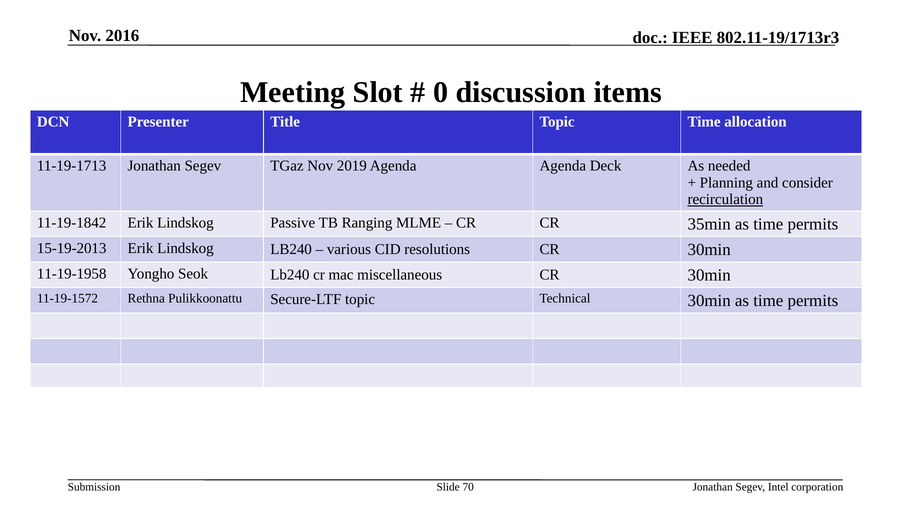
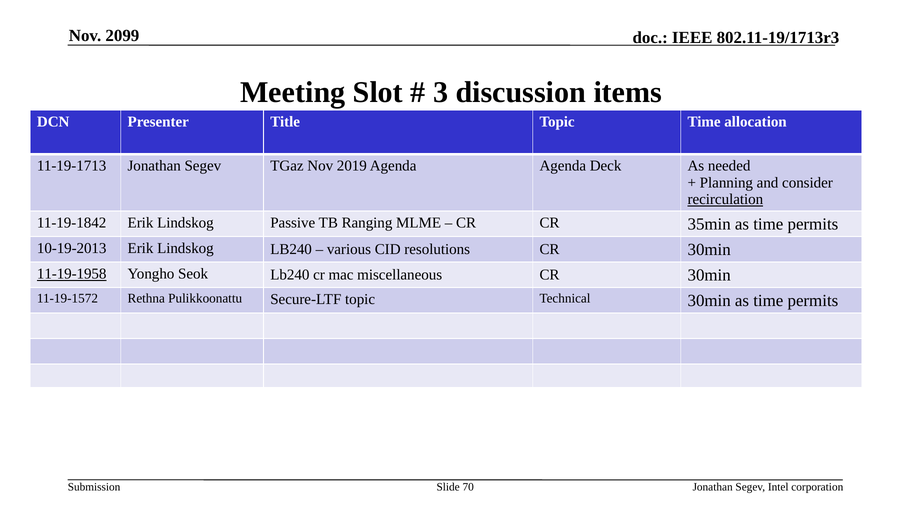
2016: 2016 -> 2099
0: 0 -> 3
15-19-2013: 15-19-2013 -> 10-19-2013
11-19-1958 underline: none -> present
